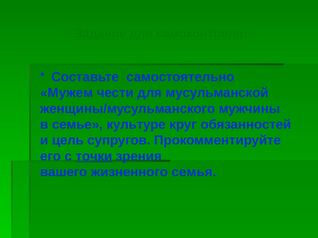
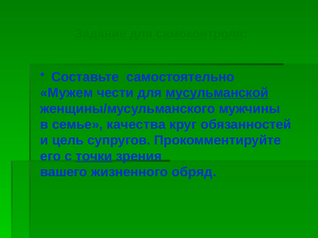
мусульманской underline: none -> present
культуре: культуре -> качества
семья: семья -> обряд
